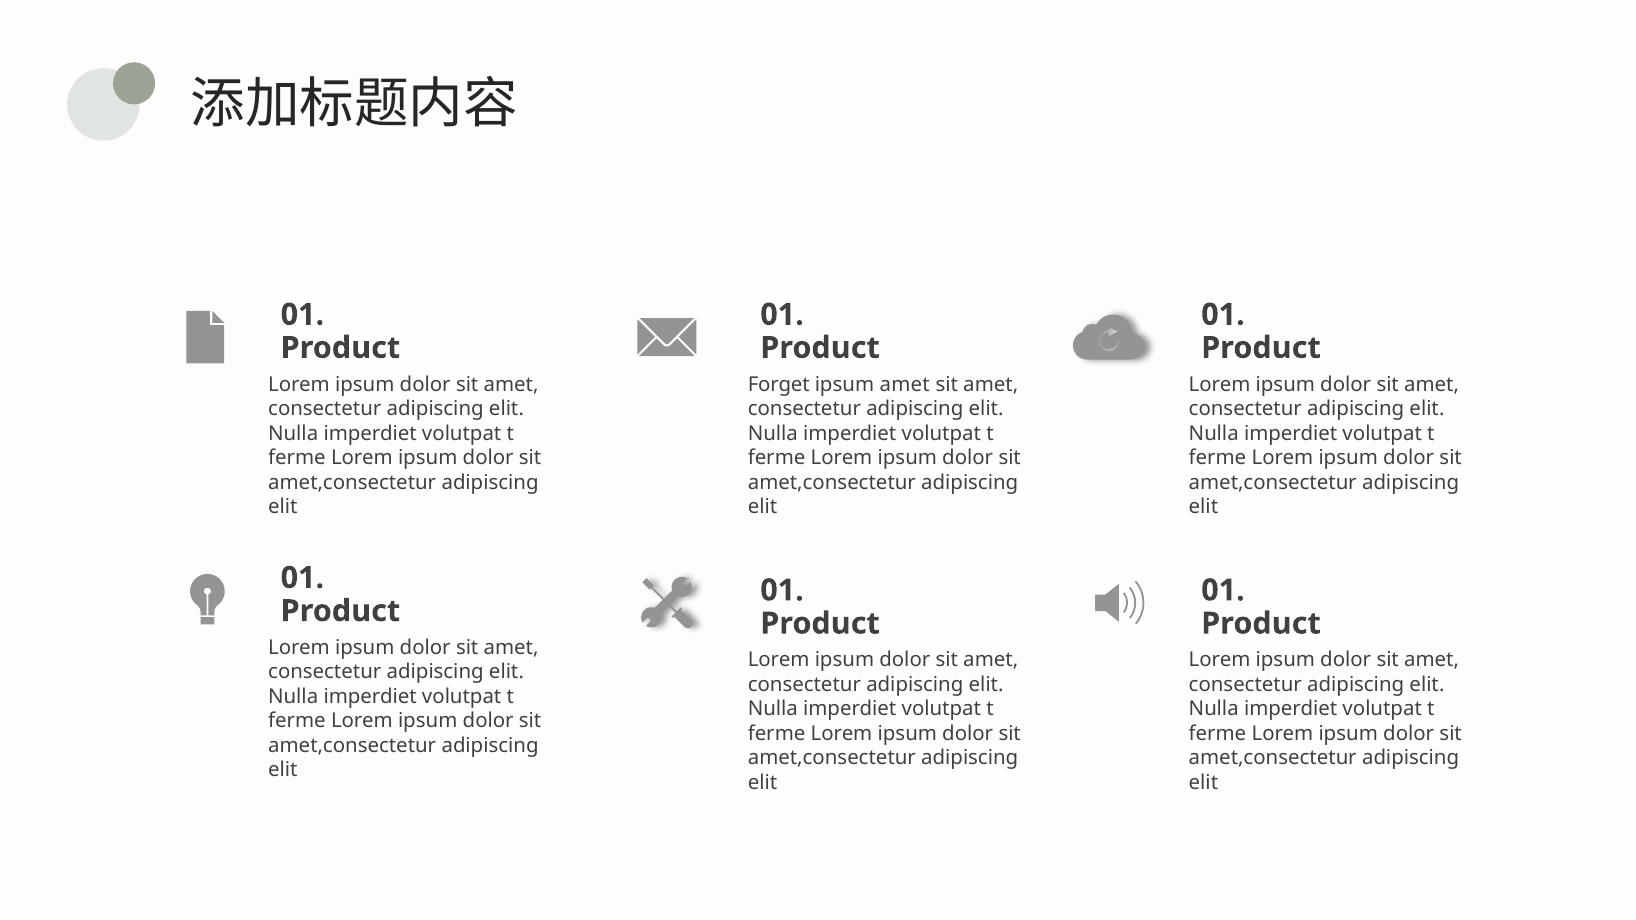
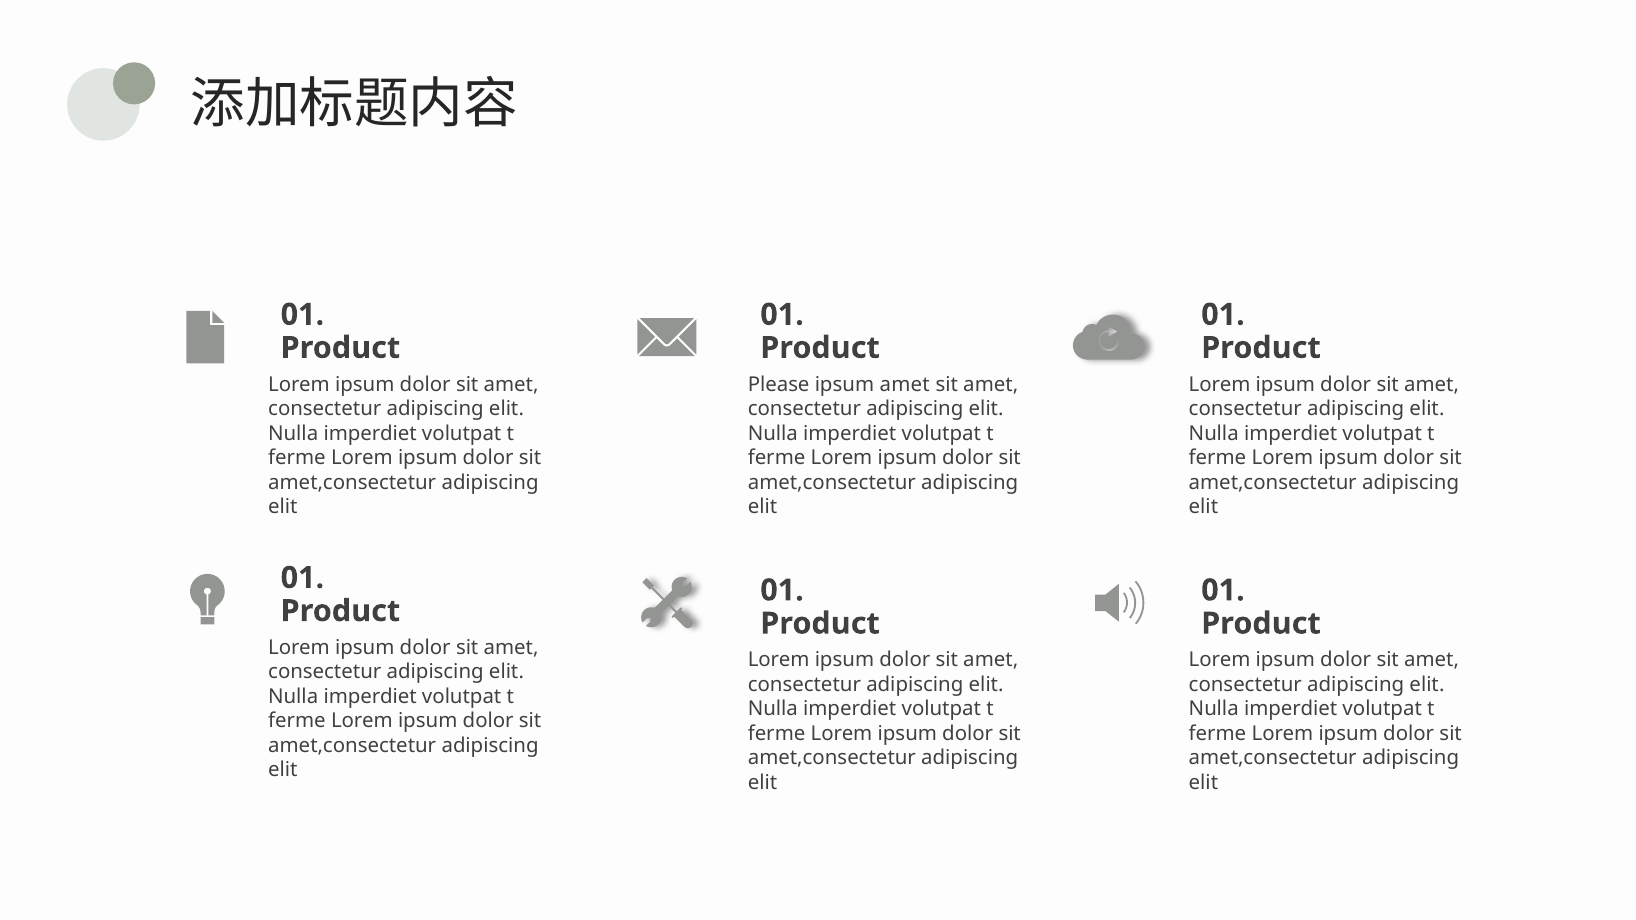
Forget: Forget -> Please
